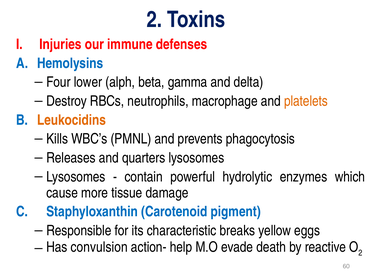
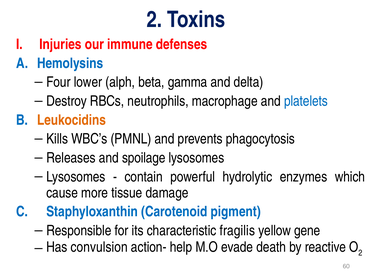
platelets colour: orange -> blue
quarters: quarters -> spoilage
breaks: breaks -> fragilis
eggs: eggs -> gene
